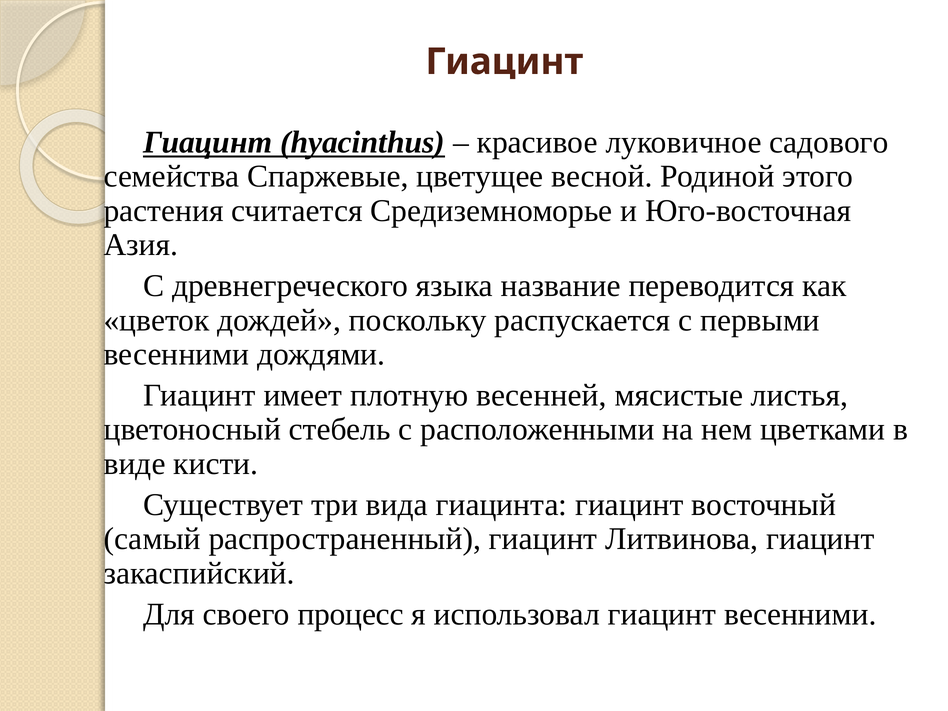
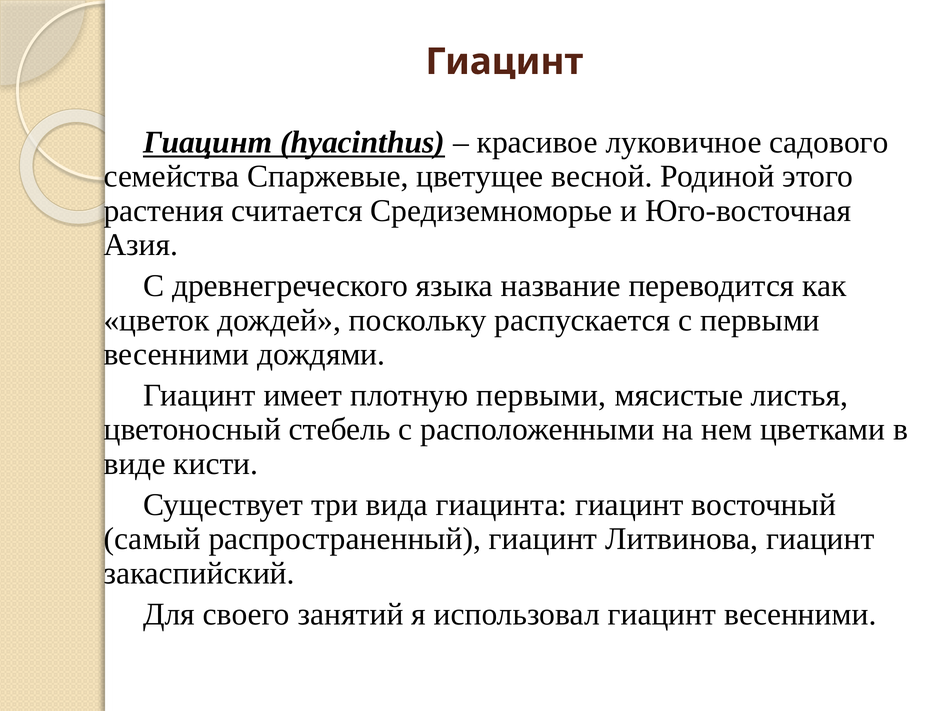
плотную весенней: весенней -> первыми
процесс: процесс -> занятий
